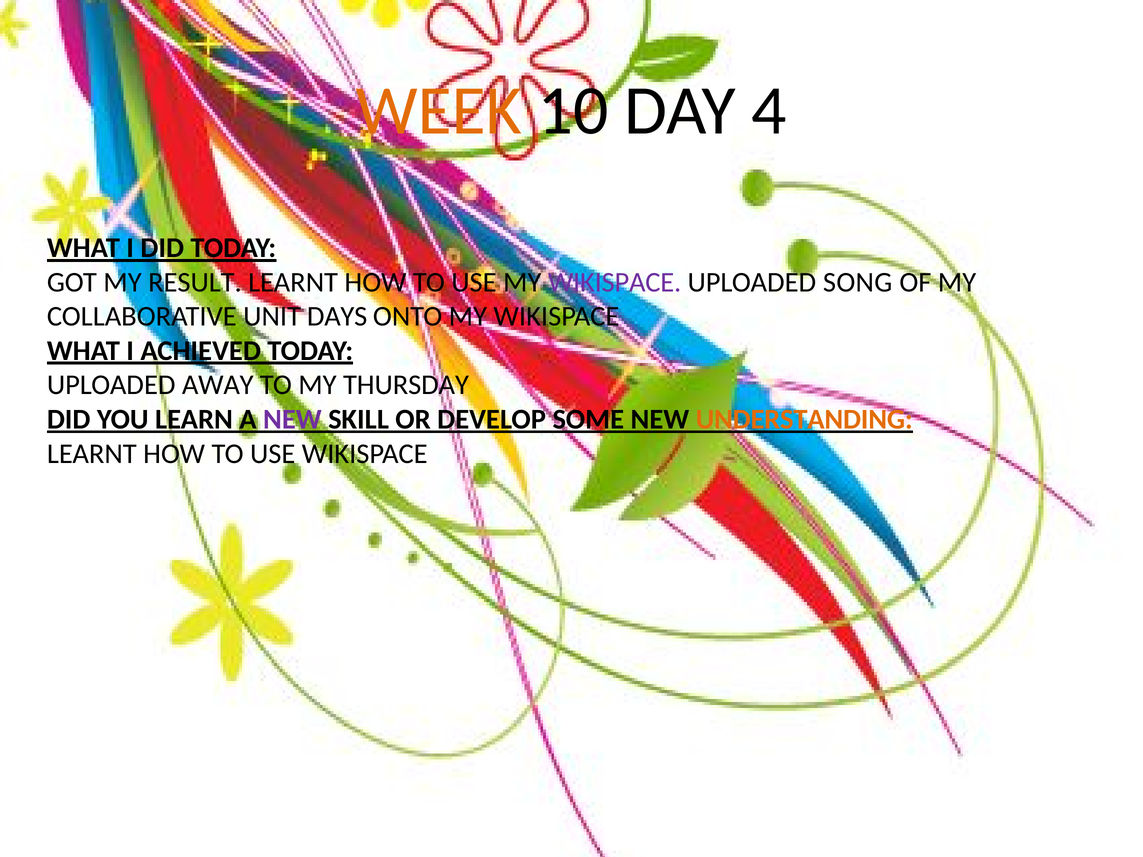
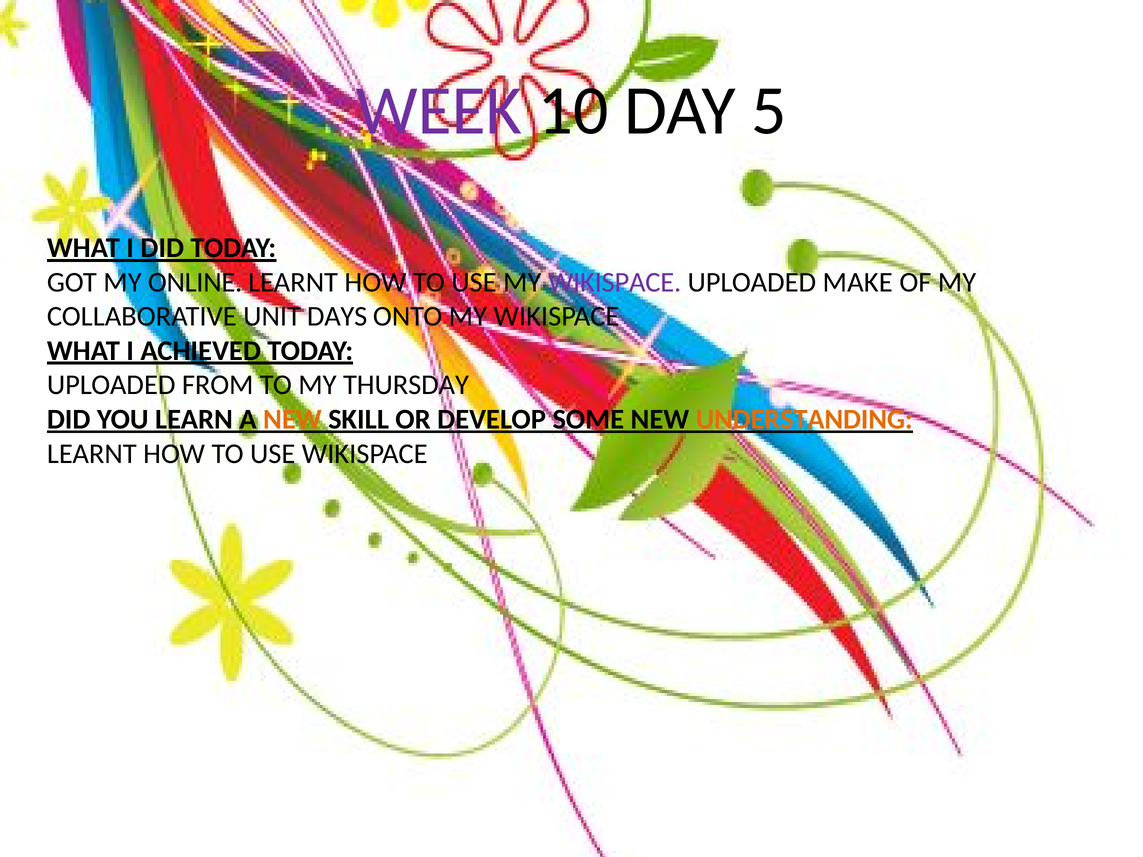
WEEK colour: orange -> purple
4: 4 -> 5
RESULT: RESULT -> ONLINE
SONG: SONG -> MAKE
AWAY: AWAY -> FROM
NEW at (292, 419) colour: purple -> orange
